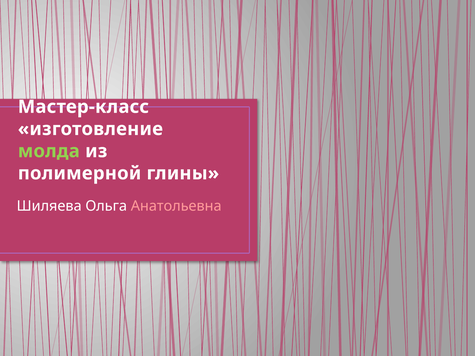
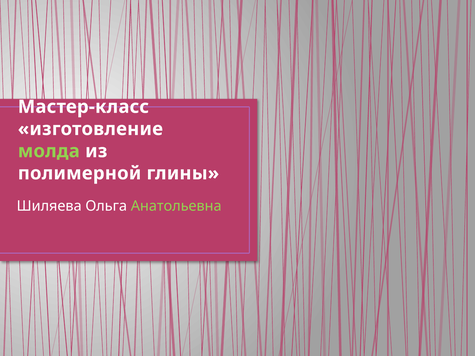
Анатольевна colour: pink -> light green
